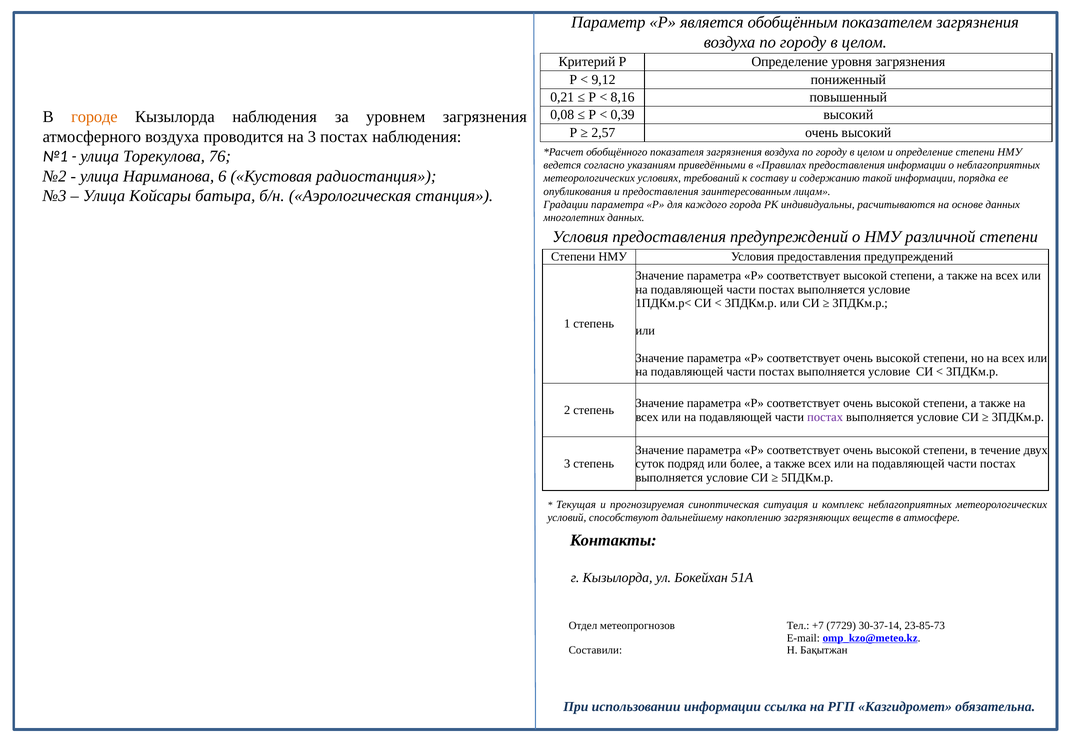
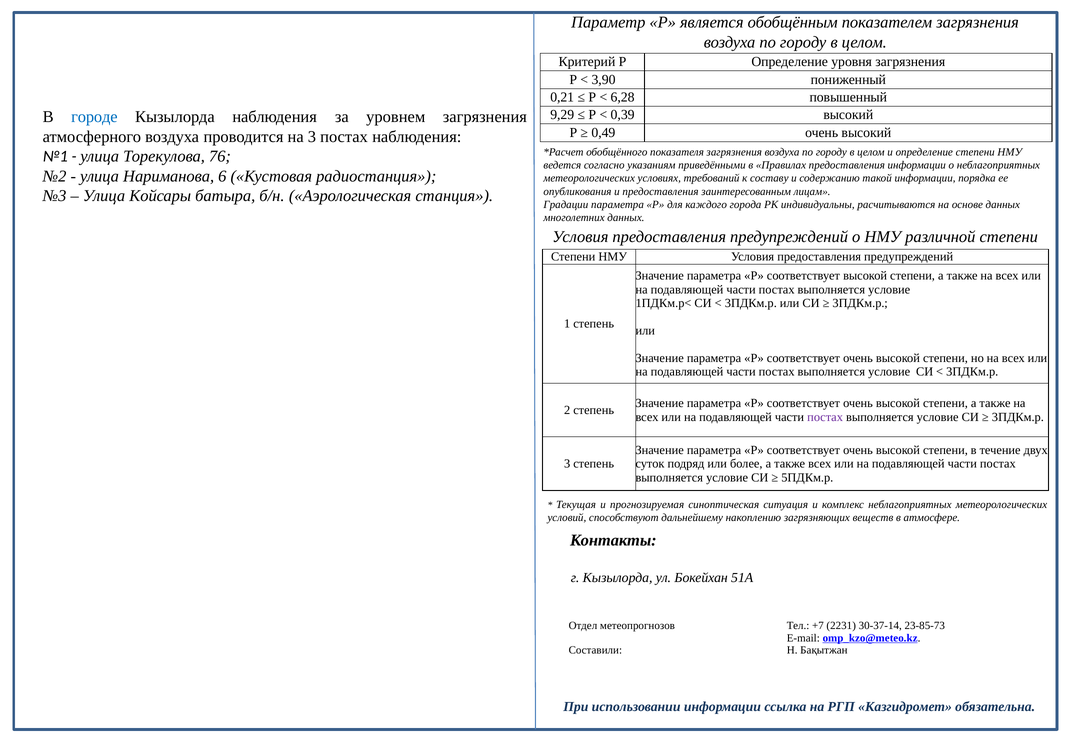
9,12: 9,12 -> 3,90
8,16: 8,16 -> 6,28
0,08: 0,08 -> 9,29
городе colour: orange -> blue
2,57: 2,57 -> 0,49
7729: 7729 -> 2231
